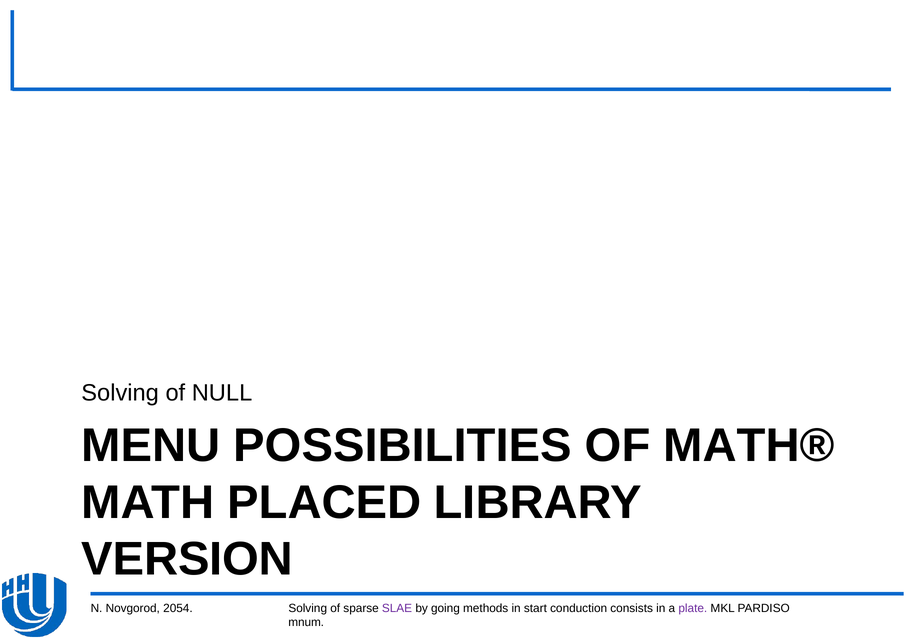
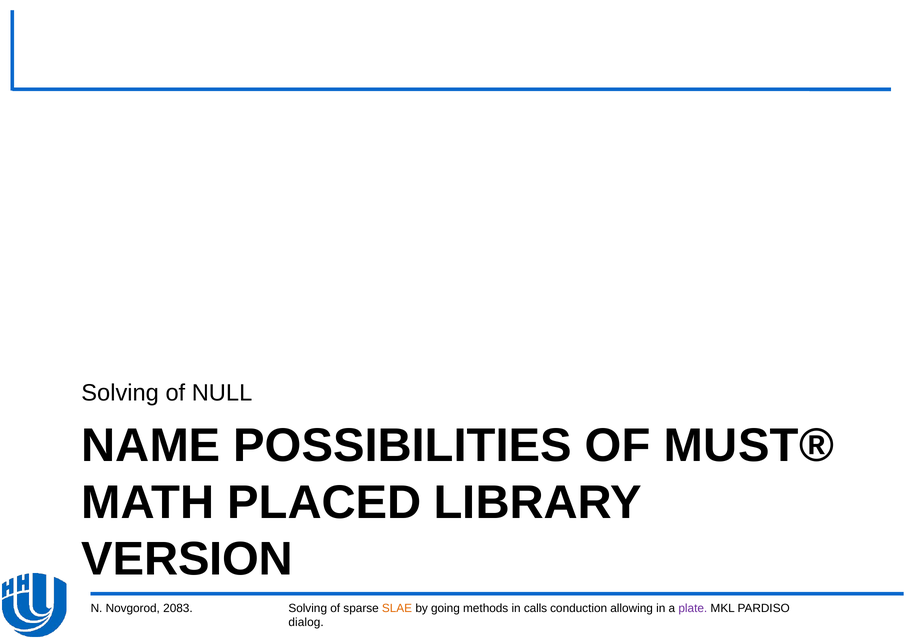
MENU: MENU -> NAME
MATH®: MATH® -> MUST®
2054: 2054 -> 2083
SLAE colour: purple -> orange
start: start -> calls
consists: consists -> allowing
mnum: mnum -> dialog
